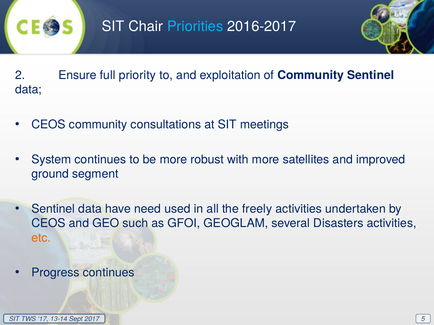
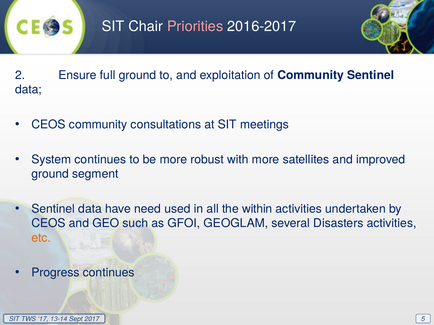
Priorities colour: light blue -> pink
full priority: priority -> ground
freely: freely -> within
